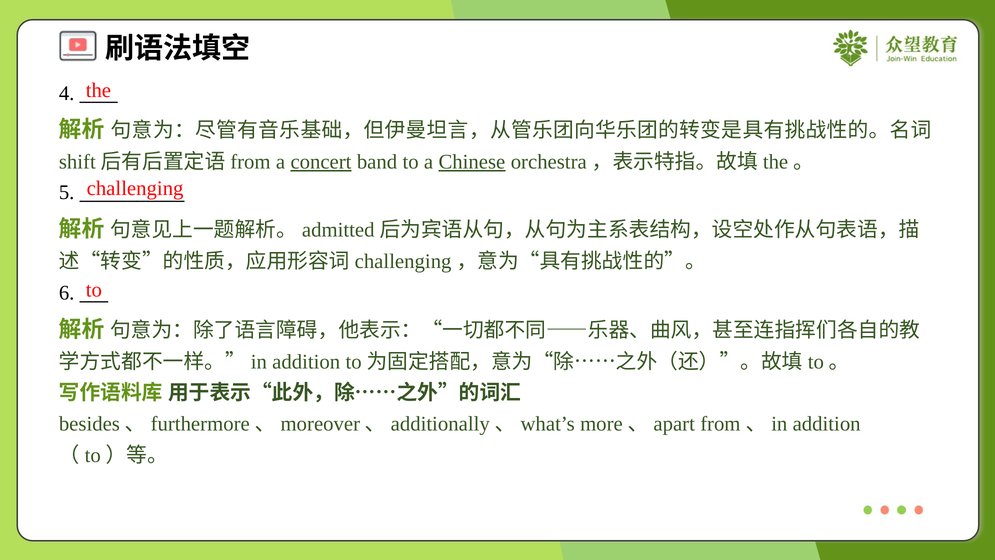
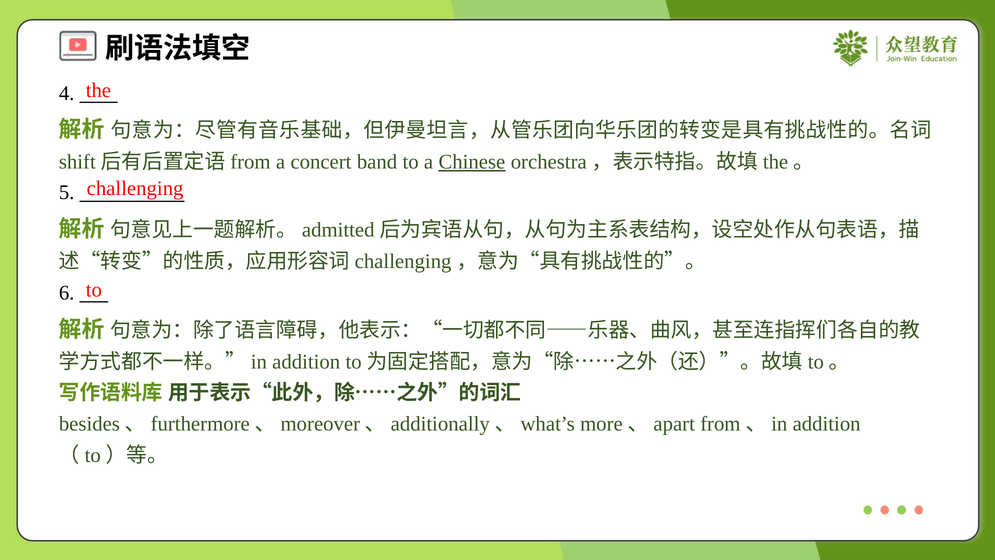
concert underline: present -> none
